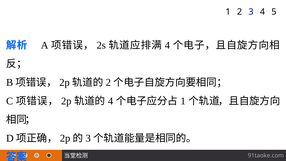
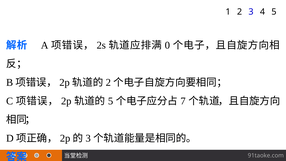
4 at (167, 45): 4 -> 0
4 at (111, 101): 4 -> 5
1 at (183, 101): 1 -> 7
